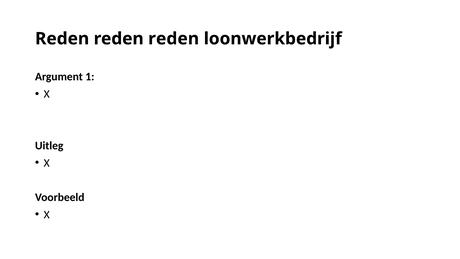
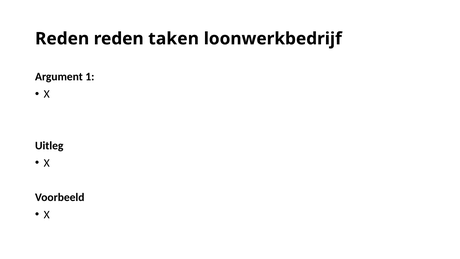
reden at (174, 39): reden -> taken
